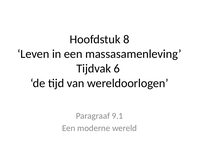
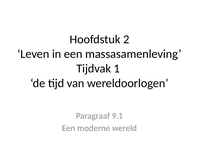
8: 8 -> 2
6: 6 -> 1
